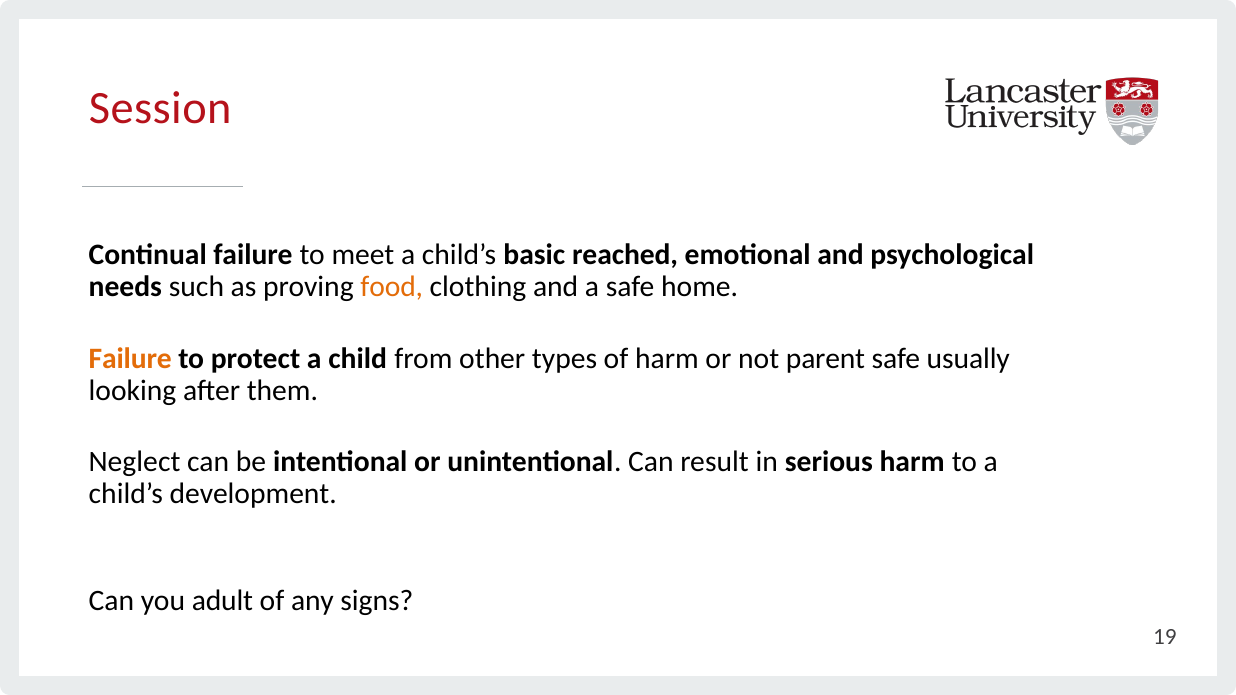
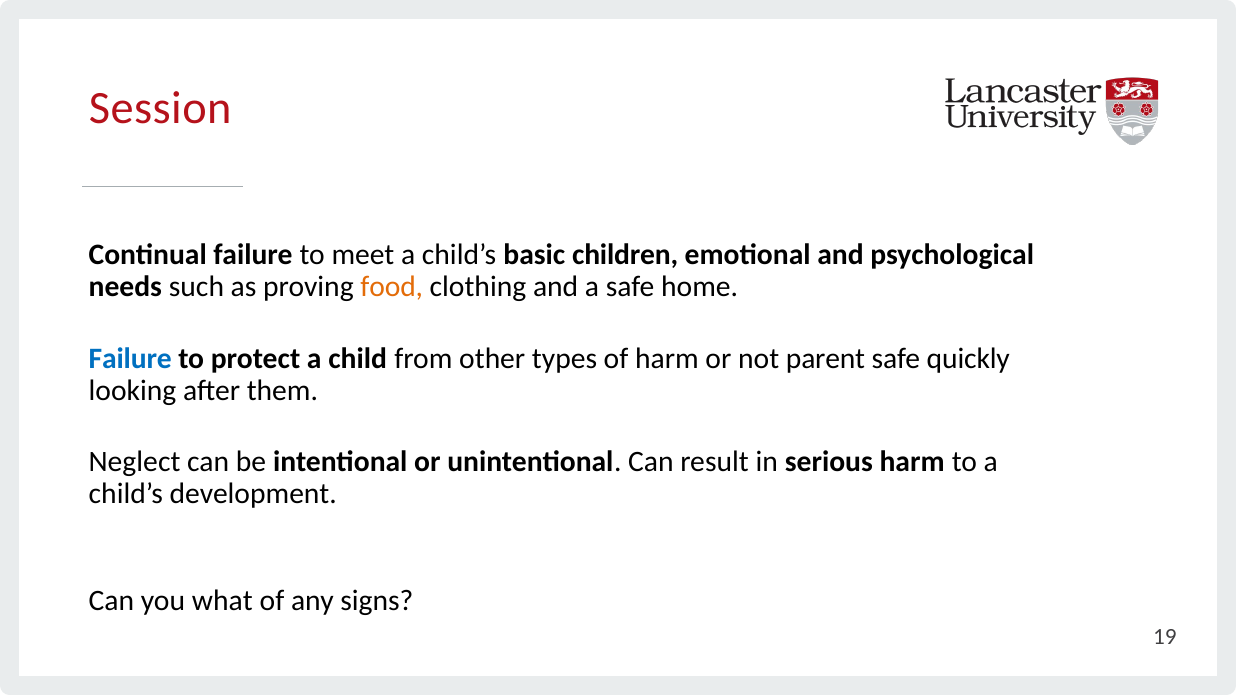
reached: reached -> children
Failure at (130, 359) colour: orange -> blue
usually: usually -> quickly
adult: adult -> what
